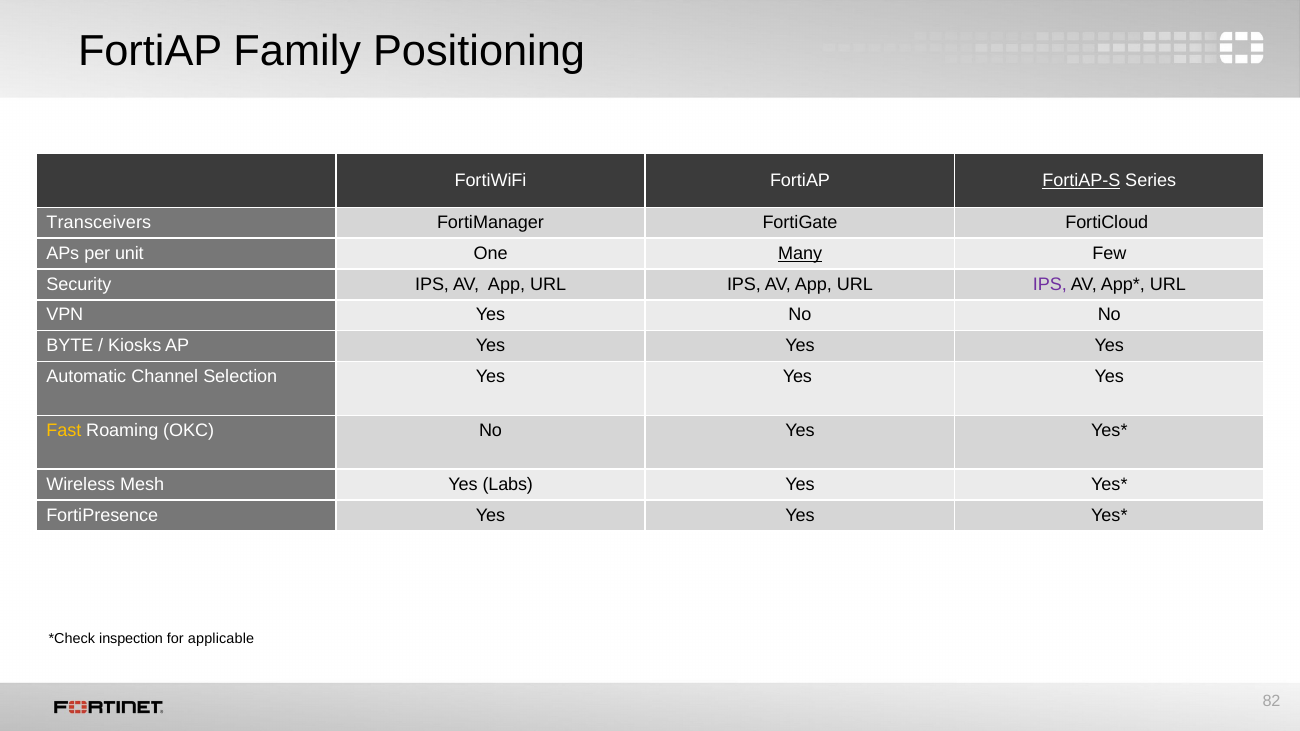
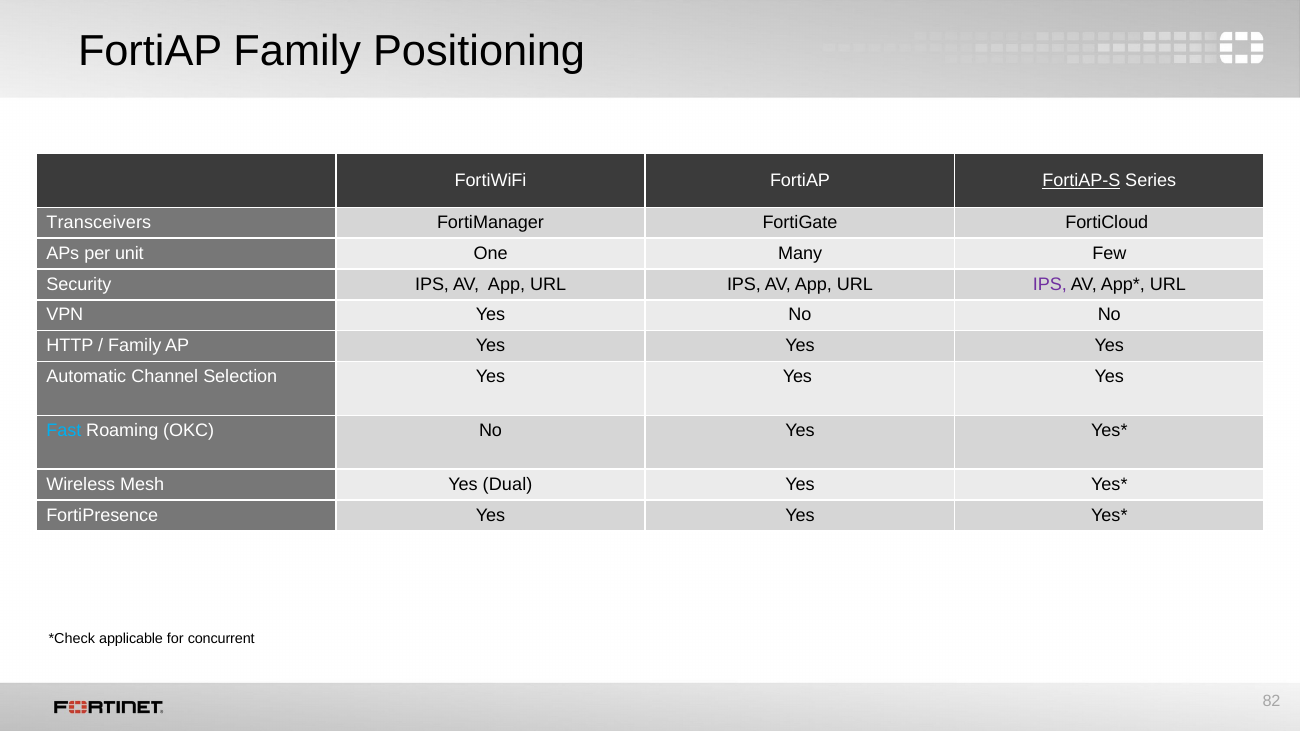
Many underline: present -> none
BYTE: BYTE -> HTTP
Kiosks at (135, 346): Kiosks -> Family
Fast colour: yellow -> light blue
Labs: Labs -> Dual
inspection: inspection -> applicable
applicable: applicable -> concurrent
